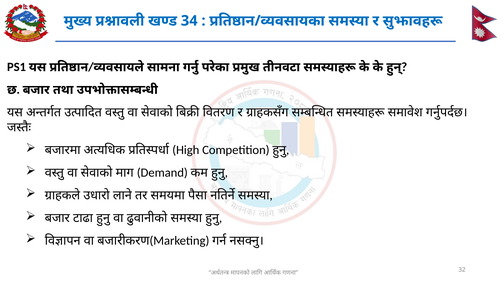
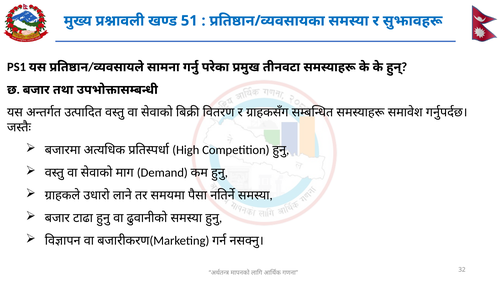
34: 34 -> 51
